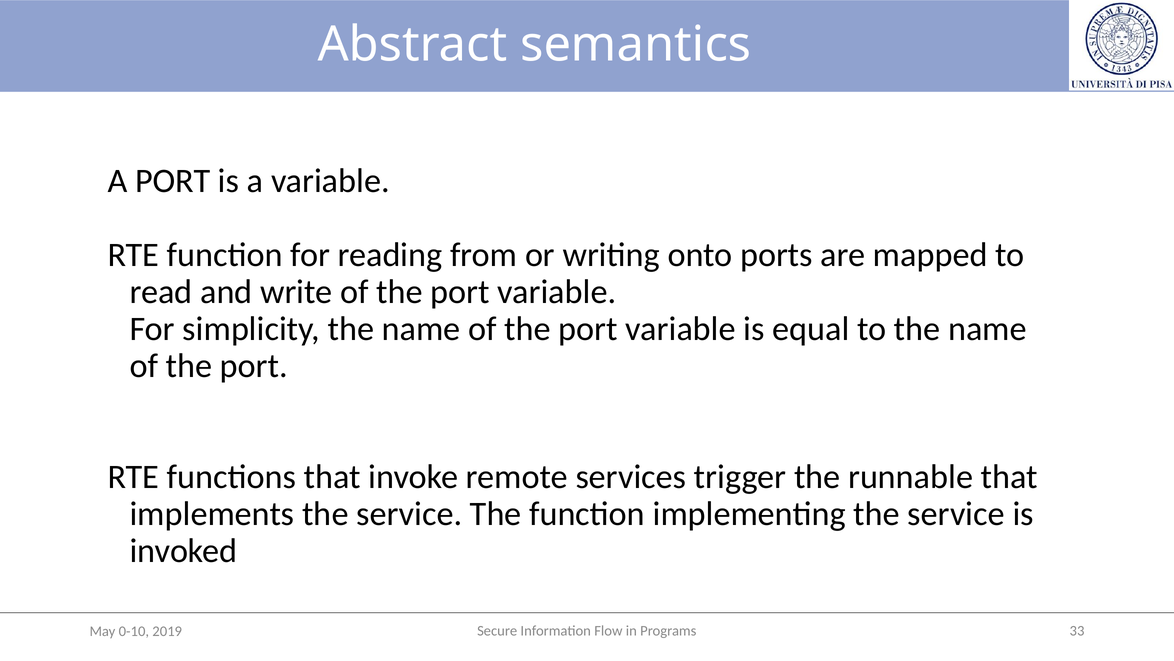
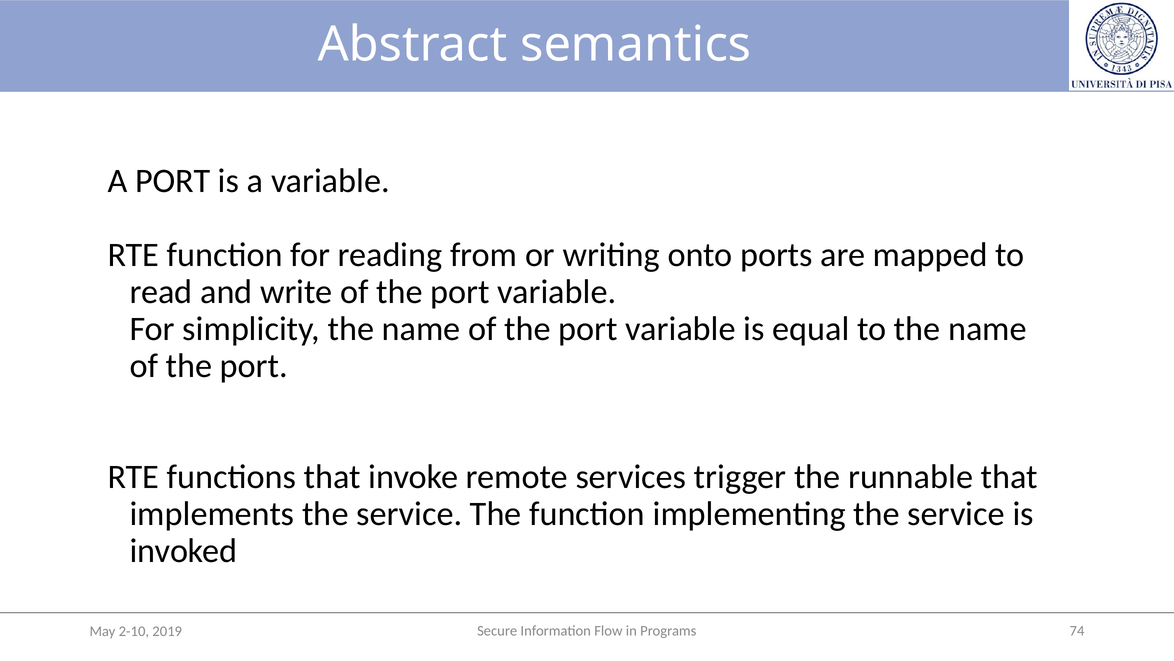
33: 33 -> 74
0-10: 0-10 -> 2-10
